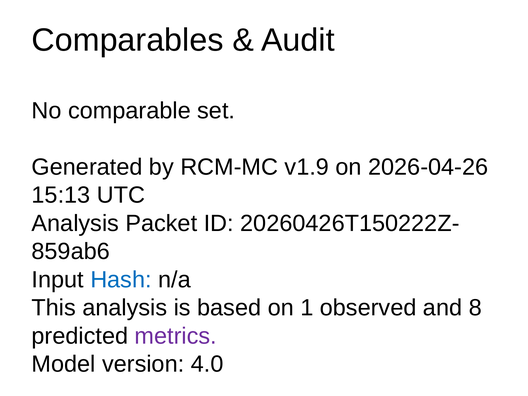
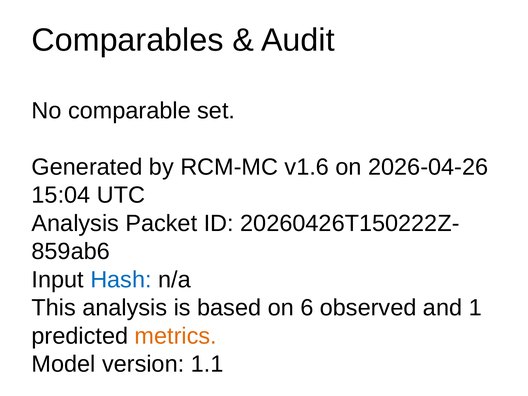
v1.9: v1.9 -> v1.6
15:13: 15:13 -> 15:04
1: 1 -> 6
8: 8 -> 1
metrics colour: purple -> orange
4.0: 4.0 -> 1.1
